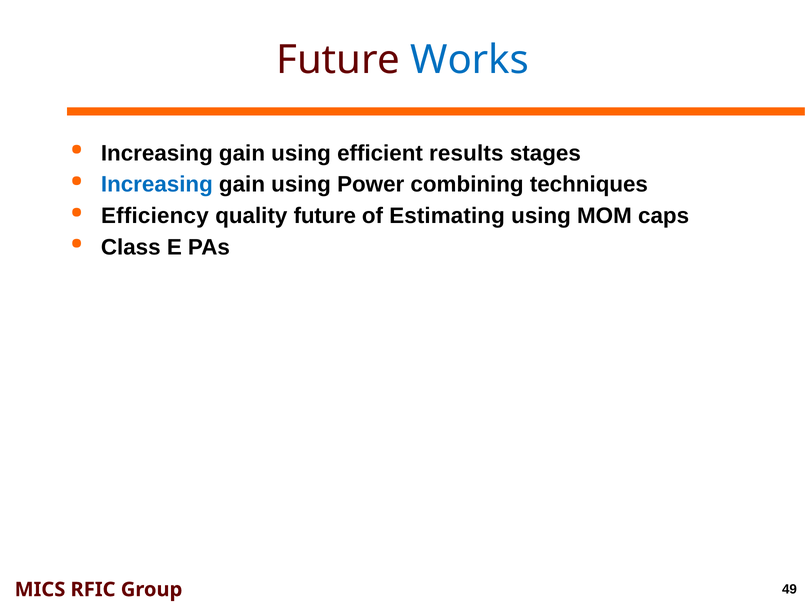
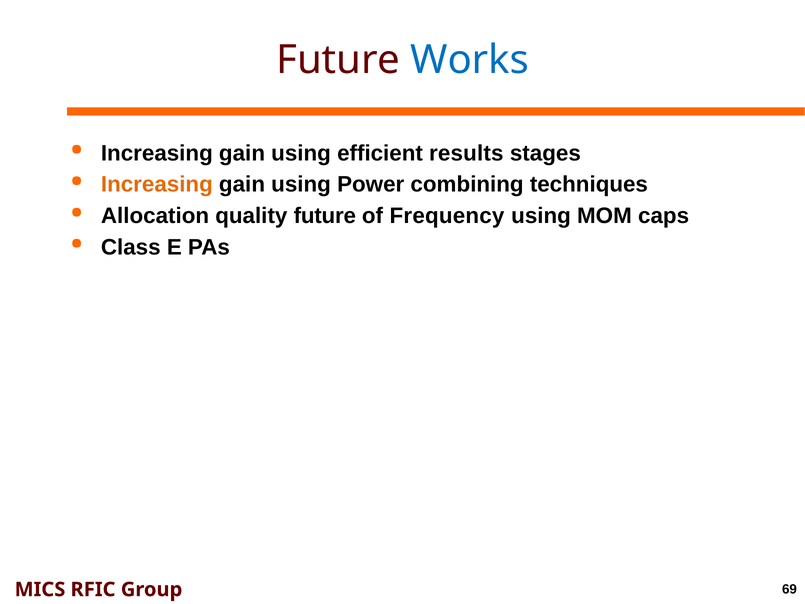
Increasing at (157, 185) colour: blue -> orange
Efficiency: Efficiency -> Allocation
Estimating: Estimating -> Frequency
49: 49 -> 69
